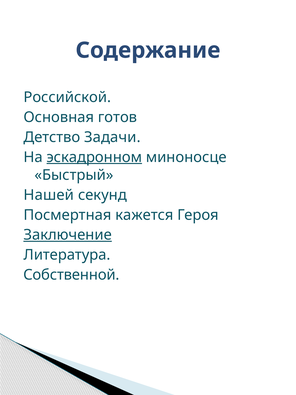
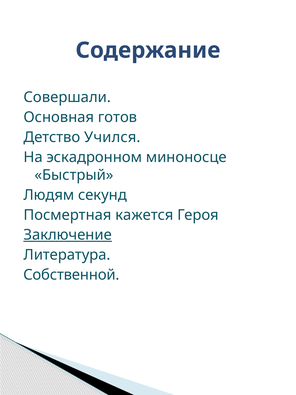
Российской: Российской -> Совершали
Задачи: Задачи -> Учился
эскадронном underline: present -> none
Нашей: Нашей -> Людям
